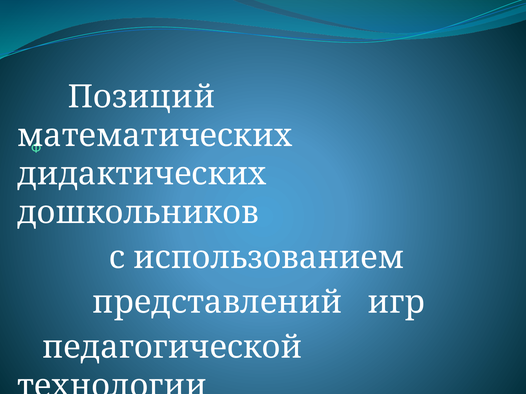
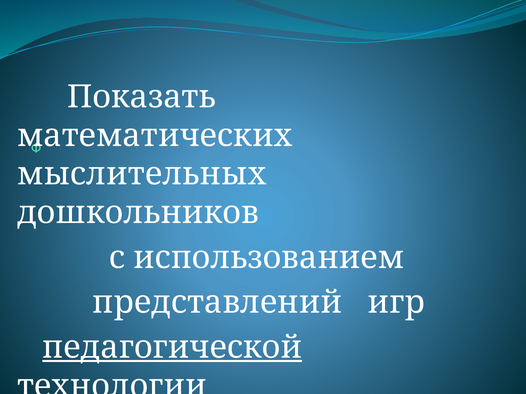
Позиций: Позиций -> Показать
дидактических: дидактических -> мыслительных
педагогической underline: none -> present
